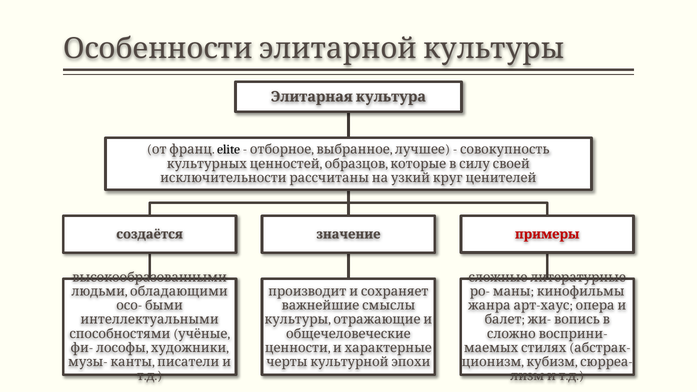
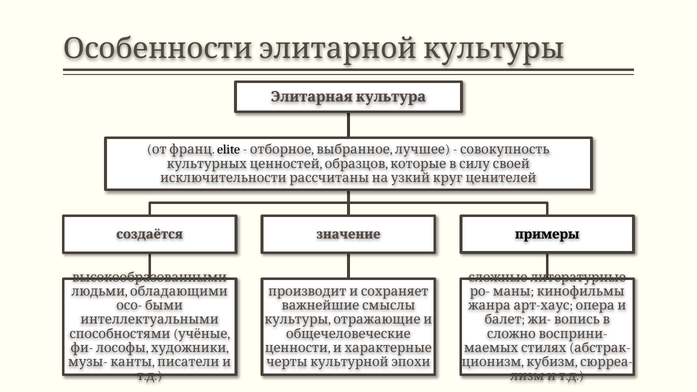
примеры colour: red -> black
